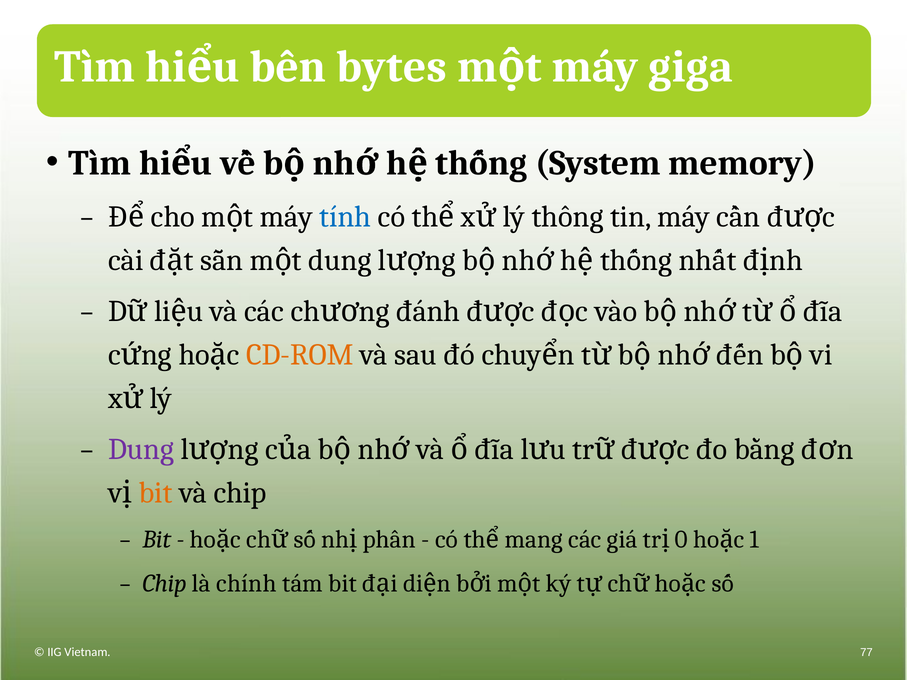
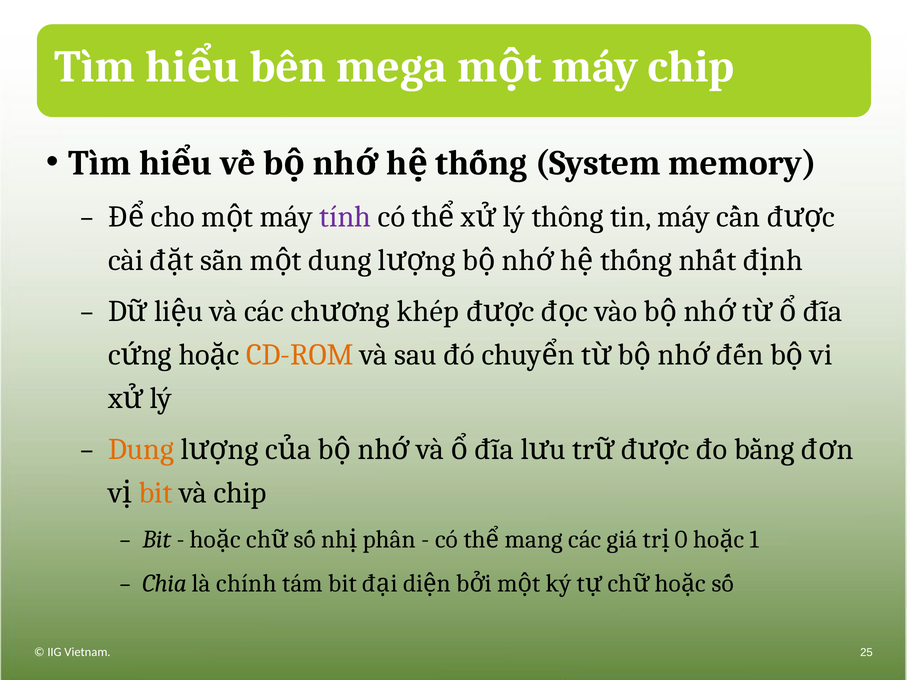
bytes: bytes -> mega
máy giga: giga -> chip
tính colour: blue -> purple
đánh: đánh -> khép
Dung at (141, 450) colour: purple -> orange
Chip at (165, 583): Chip -> Chia
77: 77 -> 25
